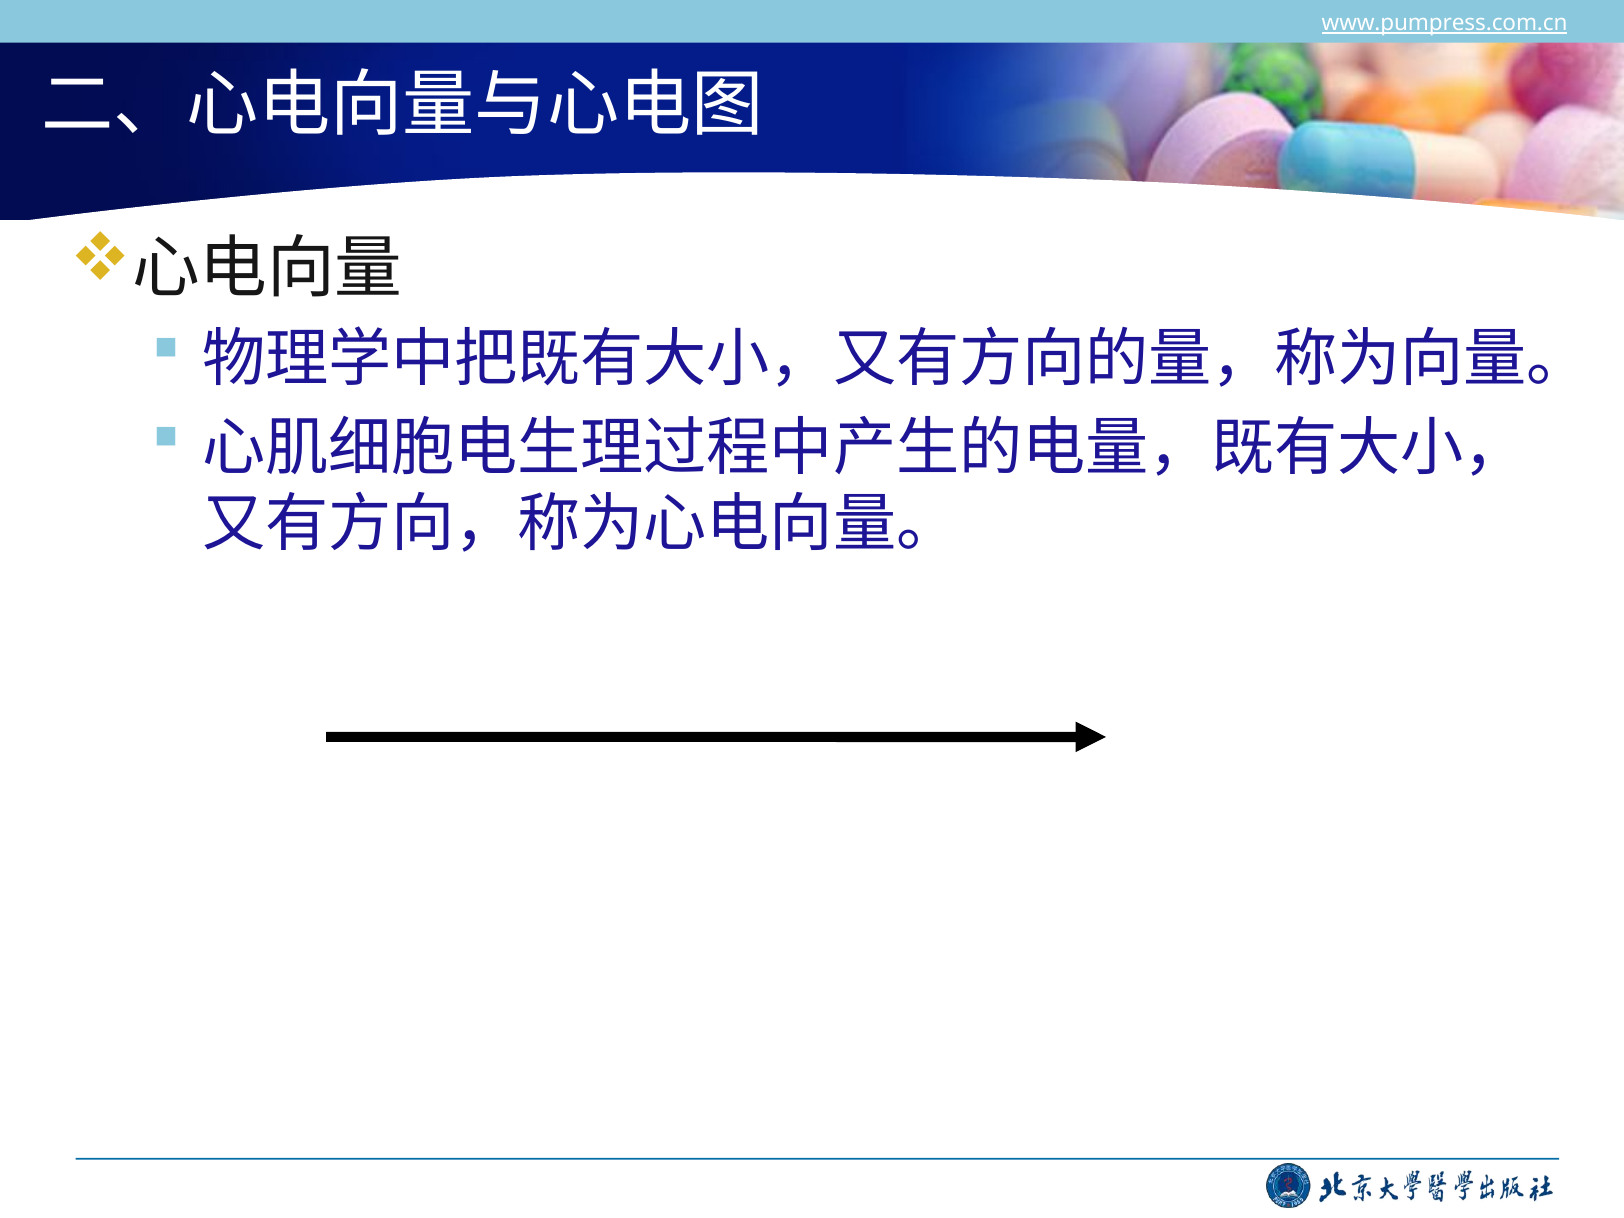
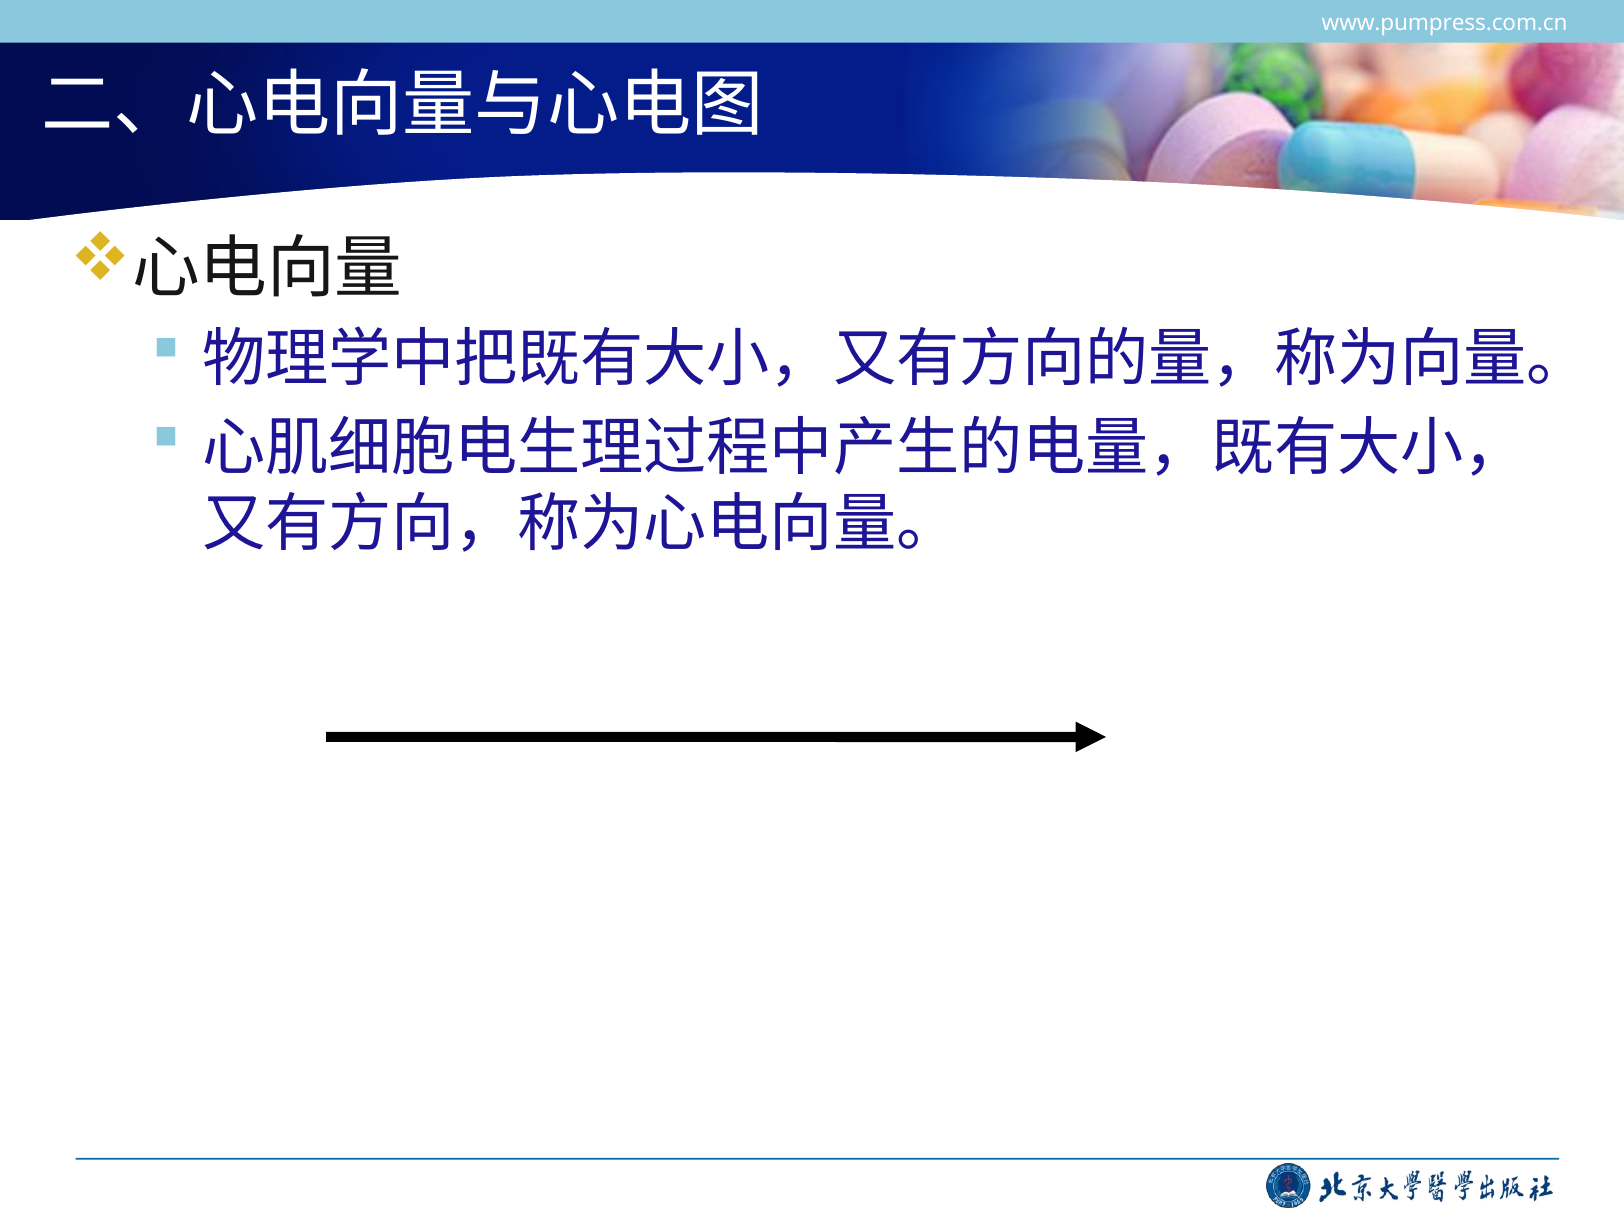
www.pumpress.com.cn underline: present -> none
